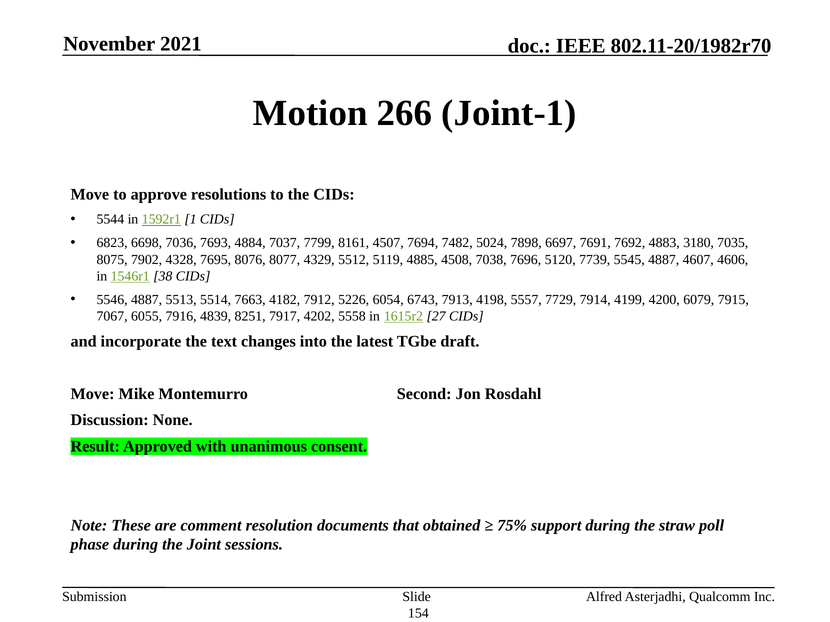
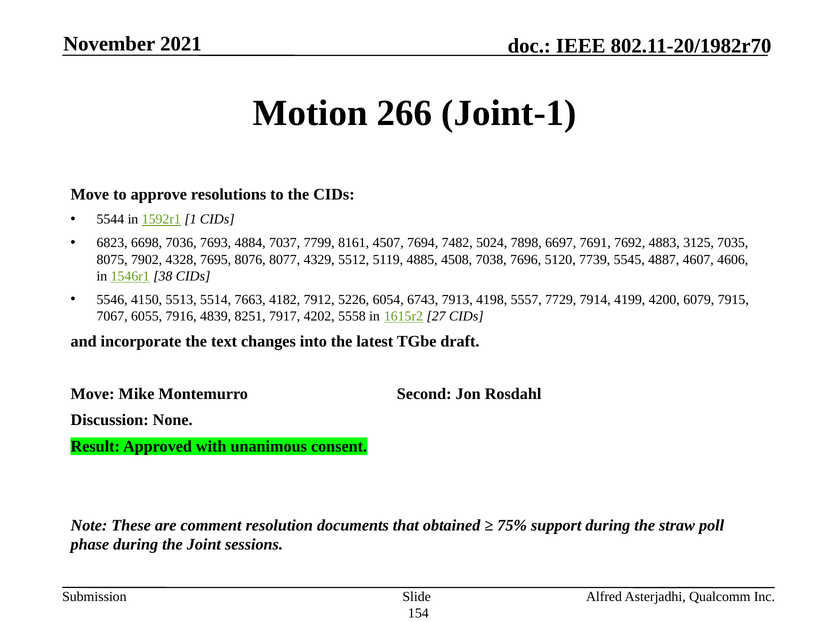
3180: 3180 -> 3125
5546 4887: 4887 -> 4150
